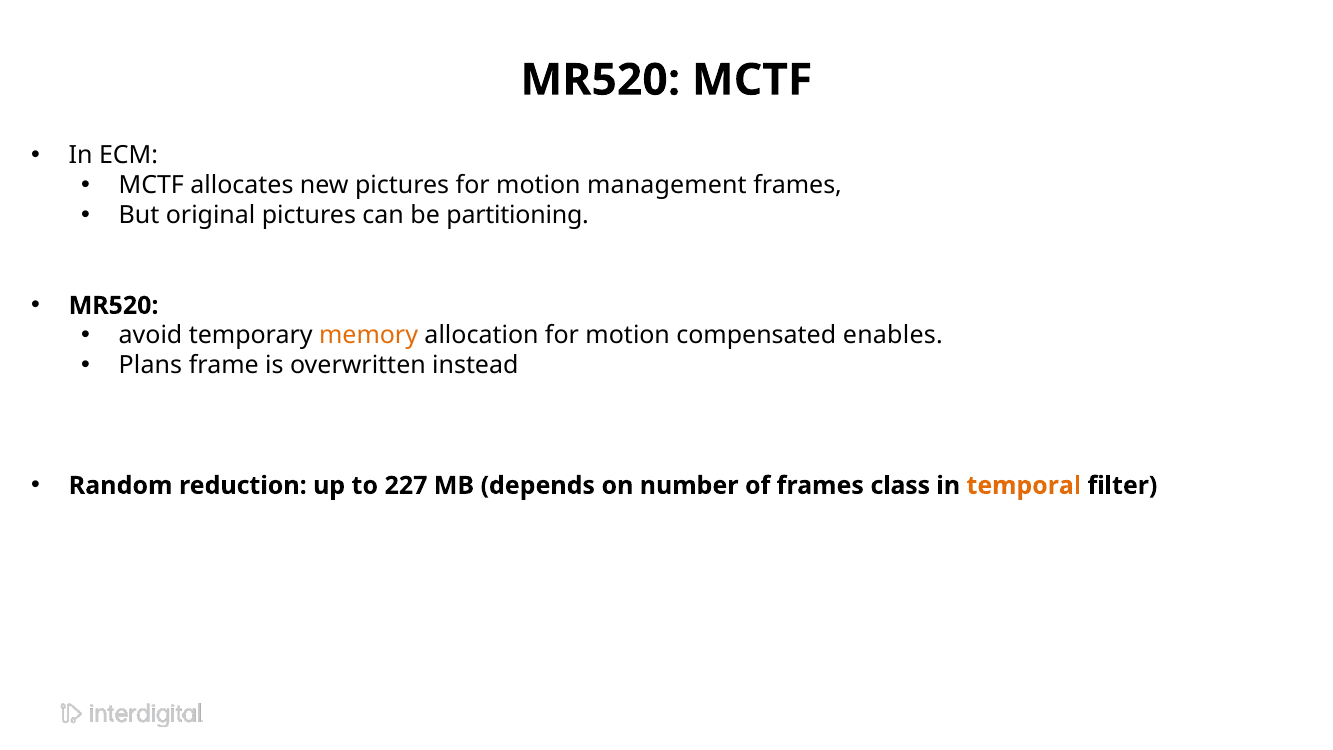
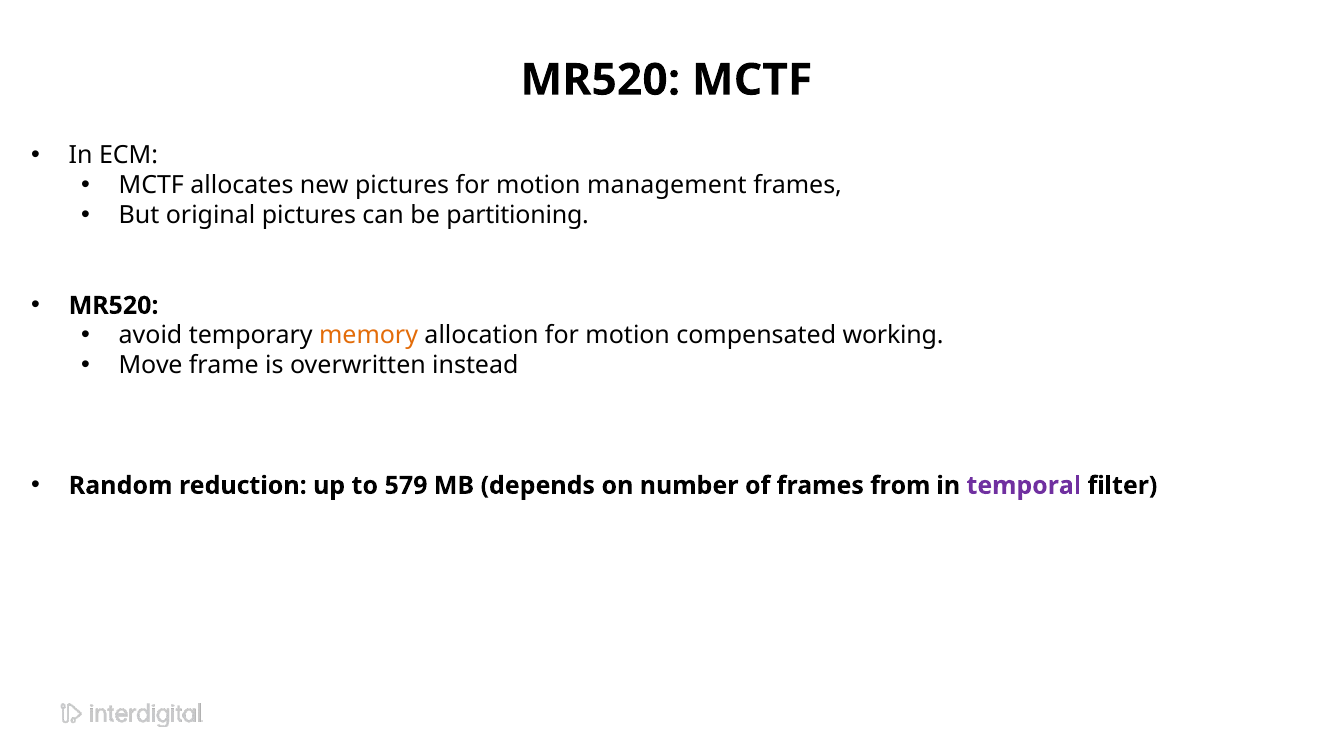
enables: enables -> working
Plans: Plans -> Move
227: 227 -> 579
class: class -> from
temporal colour: orange -> purple
